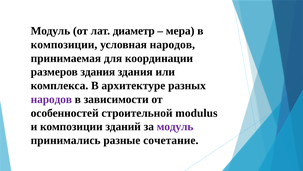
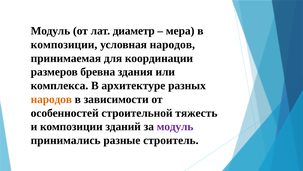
размеров здания: здания -> бревна
народов at (51, 99) colour: purple -> orange
modulus: modulus -> тяжесть
сочетание: сочетание -> строитель
